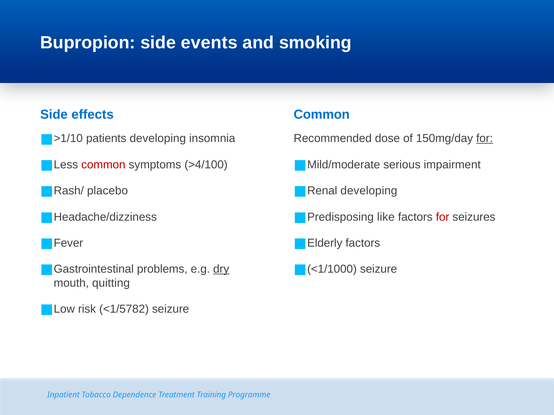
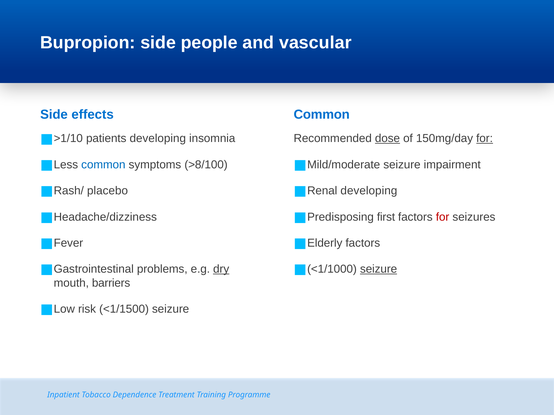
events: events -> people
smoking: smoking -> vascular
dose underline: none -> present
common at (103, 165) colour: red -> blue
>4/100: >4/100 -> >8/100
serious at (402, 165): serious -> seizure
like: like -> first
seizure at (379, 269) underline: none -> present
quitting: quitting -> barriers
<1/5782: <1/5782 -> <1/1500
